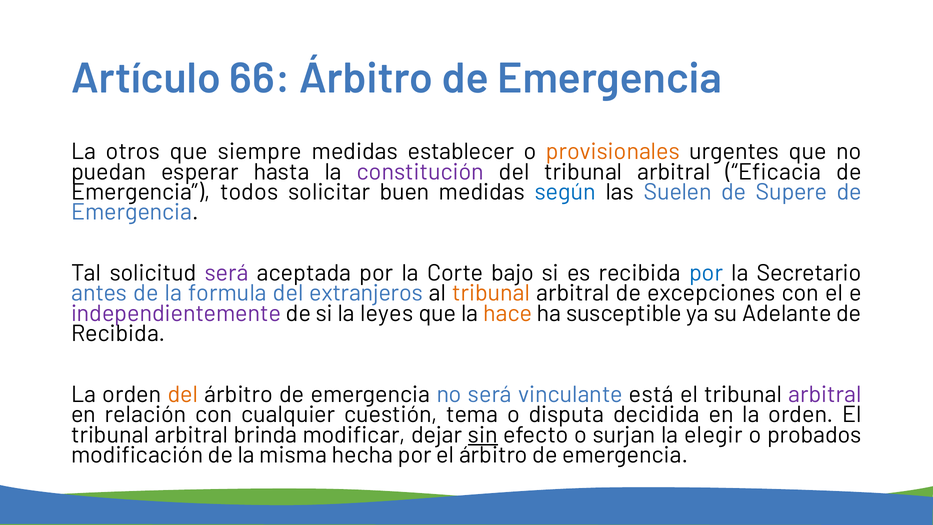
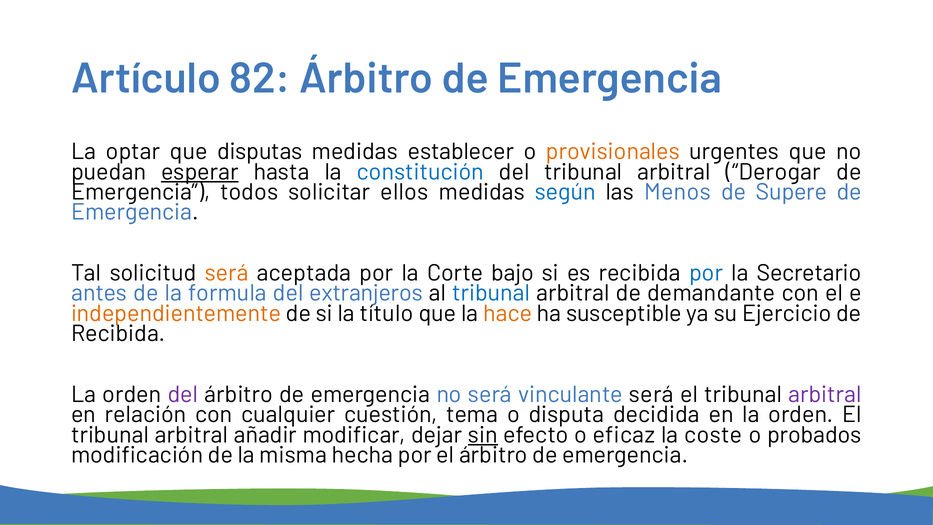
66: 66 -> 82
otros: otros -> optar
siempre: siempre -> disputas
esperar underline: none -> present
constitución colour: purple -> blue
Eficacia: Eficacia -> Derogar
buen: buen -> ellos
Suelen: Suelen -> Menos
será at (227, 273) colour: purple -> orange
tribunal at (491, 293) colour: orange -> blue
excepciones: excepciones -> demandante
independientemente colour: purple -> orange
leyes: leyes -> título
Adelante: Adelante -> Ejercicio
del at (183, 394) colour: orange -> purple
vinculante está: está -> será
brinda: brinda -> añadir
surjan: surjan -> eficaz
elegir: elegir -> coste
